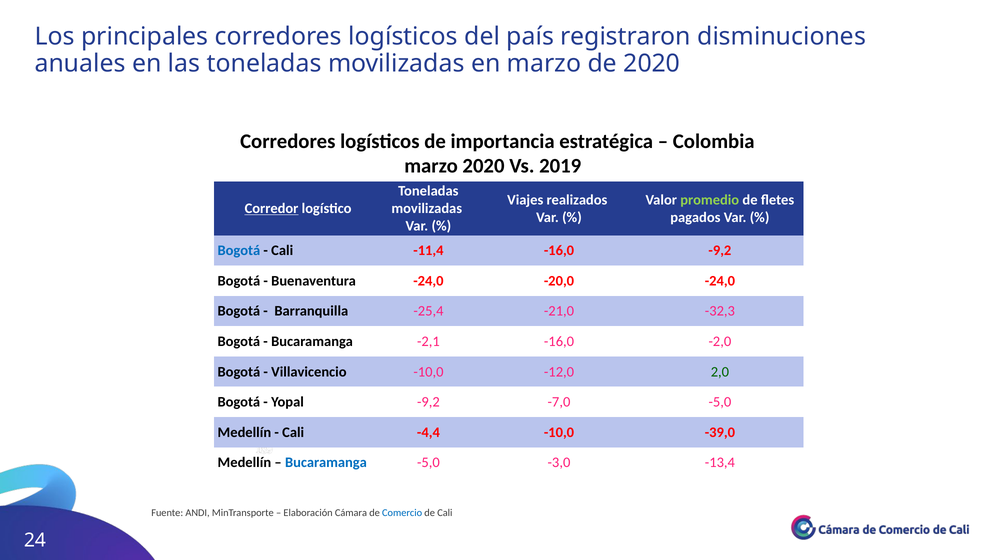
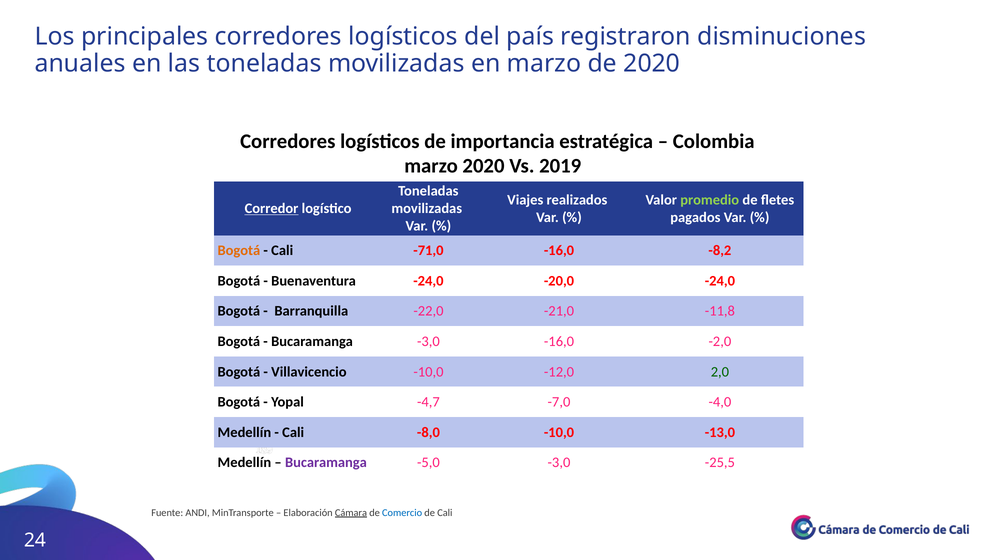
Bogotá at (239, 250) colour: blue -> orange
-11,4: -11,4 -> -71,0
-16,0 -9,2: -9,2 -> -8,2
-25,4: -25,4 -> -22,0
-32,3: -32,3 -> -11,8
Bucaramanga -2,1: -2,1 -> -3,0
Yopal -9,2: -9,2 -> -4,7
-7,0 -5,0: -5,0 -> -4,0
-4,4: -4,4 -> -8,0
-39,0: -39,0 -> -13,0
Bucaramanga at (326, 462) colour: blue -> purple
-13,4: -13,4 -> -25,5
Cámara underline: none -> present
